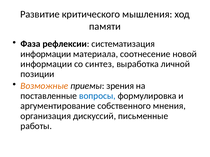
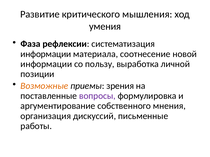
памяти: памяти -> умения
синтез: синтез -> пользу
вопросы colour: blue -> purple
